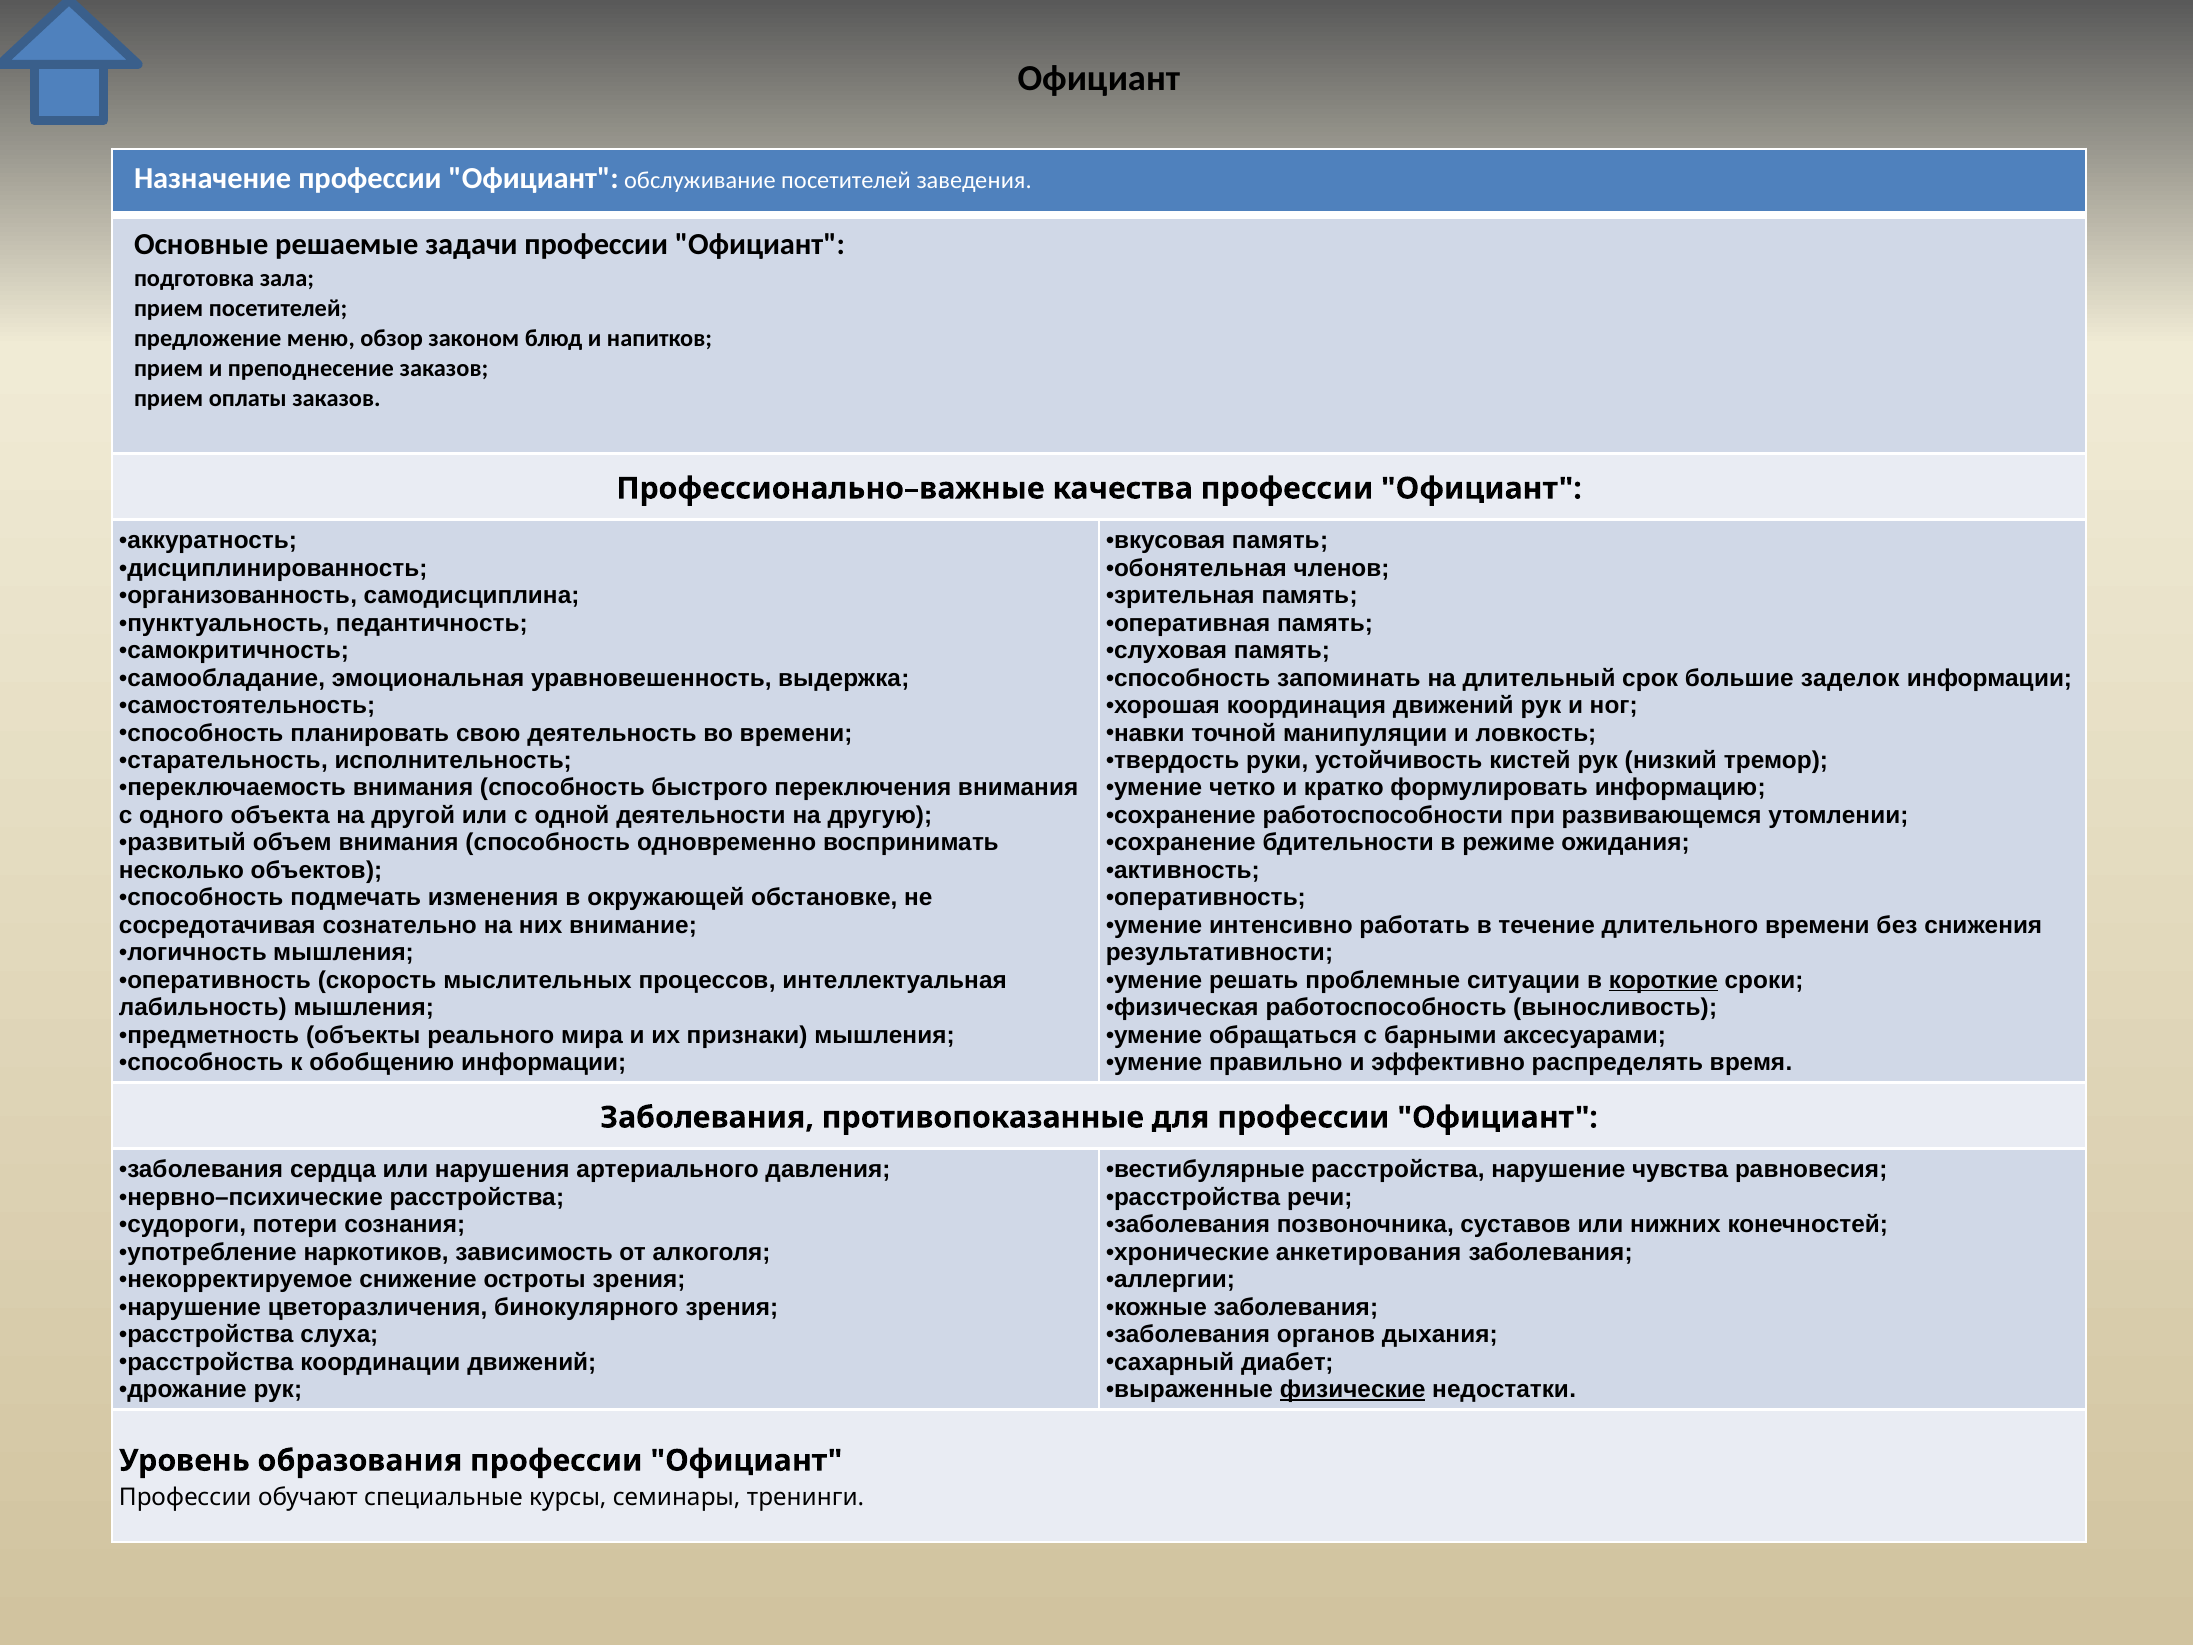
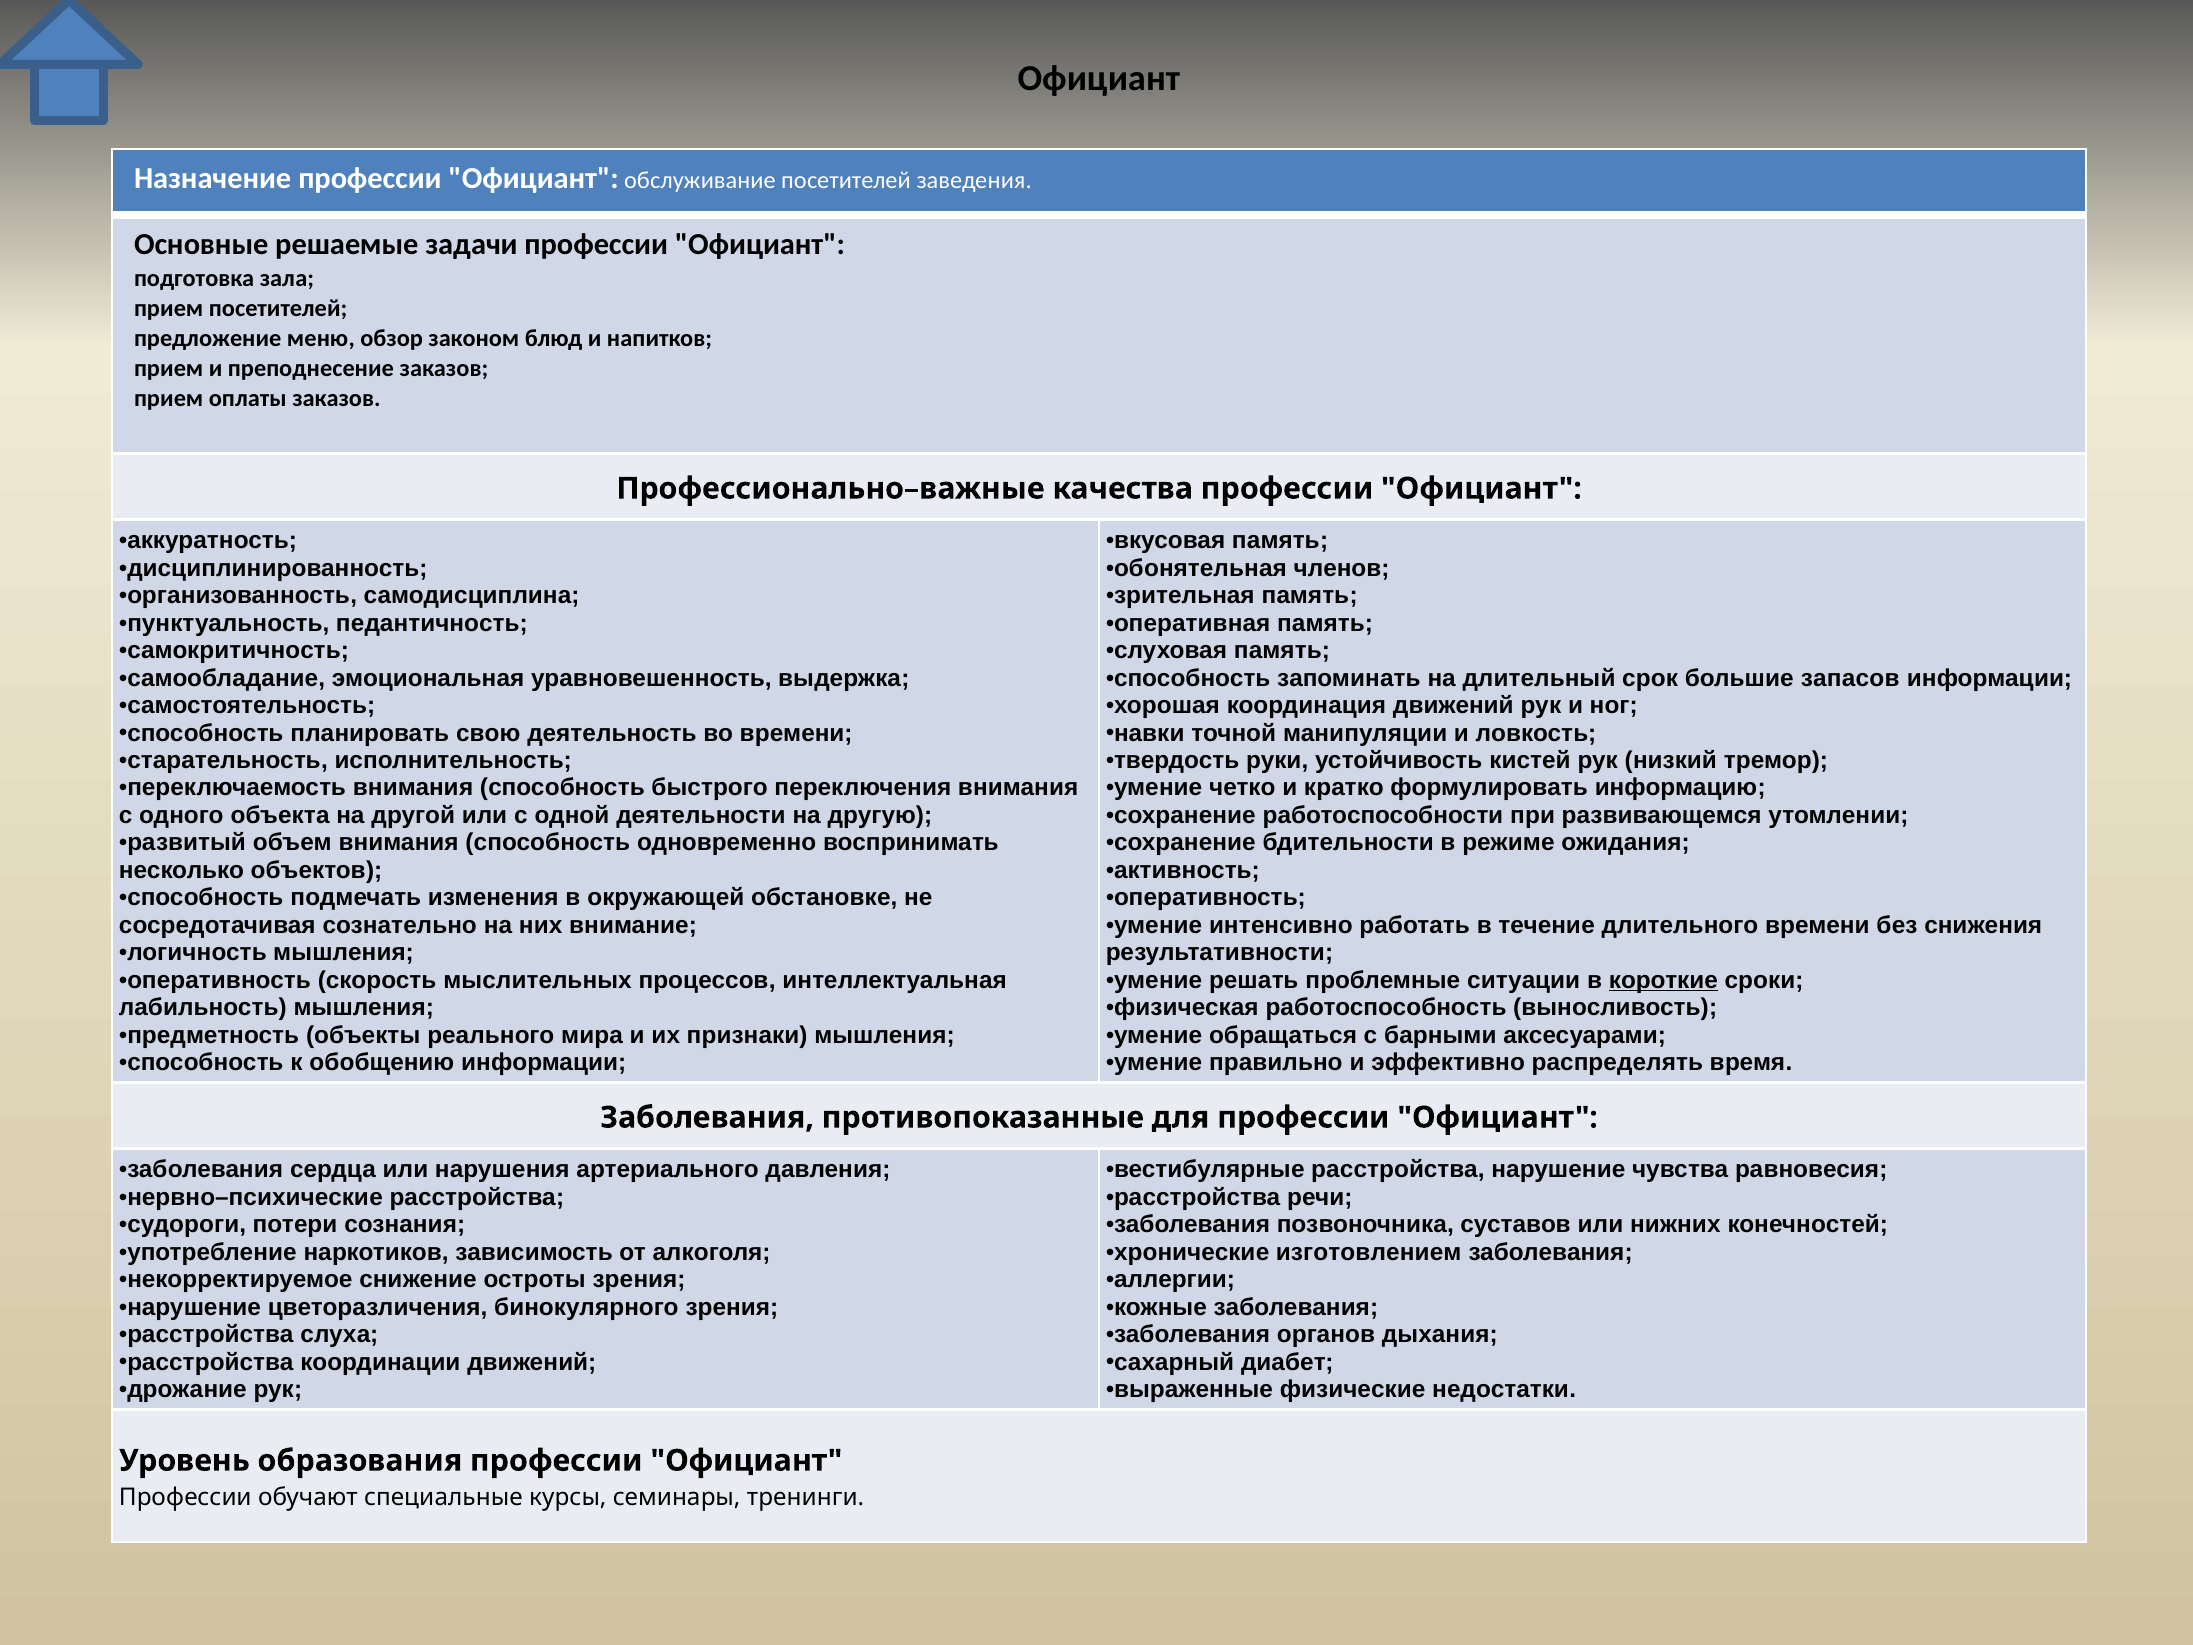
заделок: заделок -> запасов
анкетирования: анкетирования -> изготовлением
физические underline: present -> none
